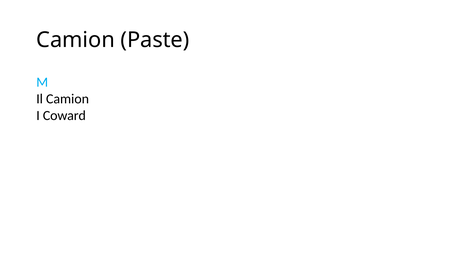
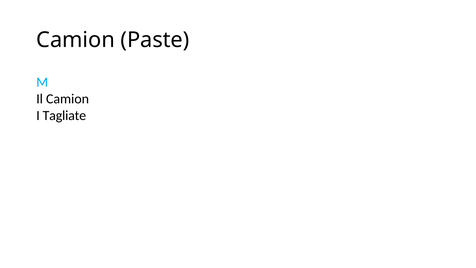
Coward: Coward -> Tagliate
